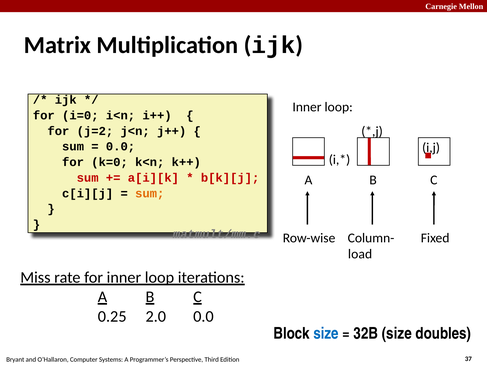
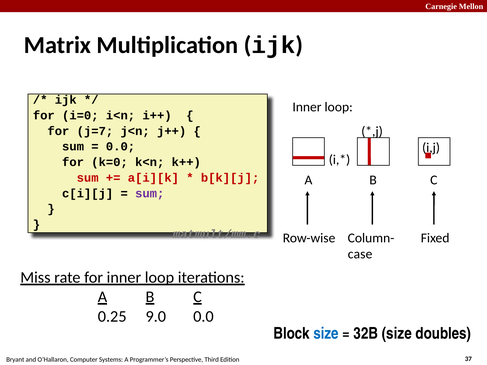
j=2: j=2 -> j=7
sum at (150, 193) colour: orange -> purple
load: load -> case
2.0: 2.0 -> 9.0
